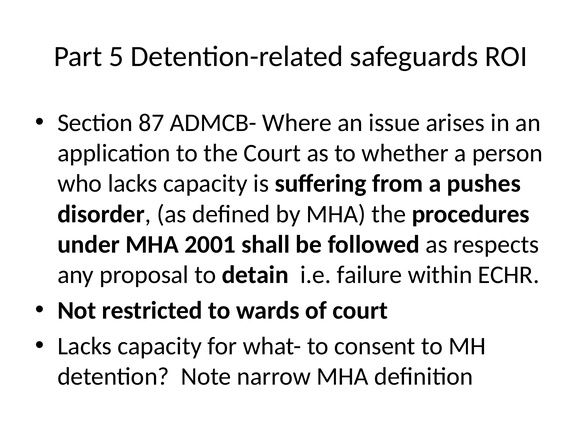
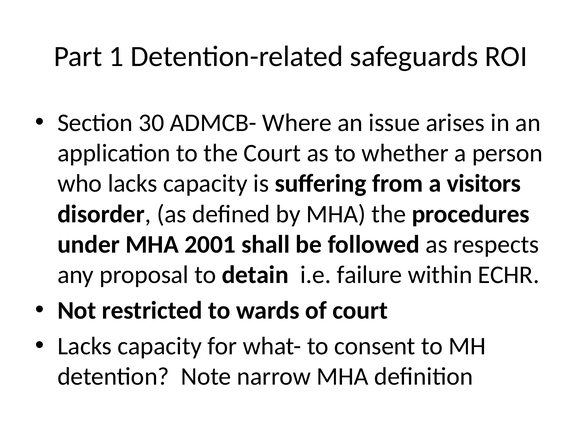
5: 5 -> 1
87: 87 -> 30
pushes: pushes -> visitors
